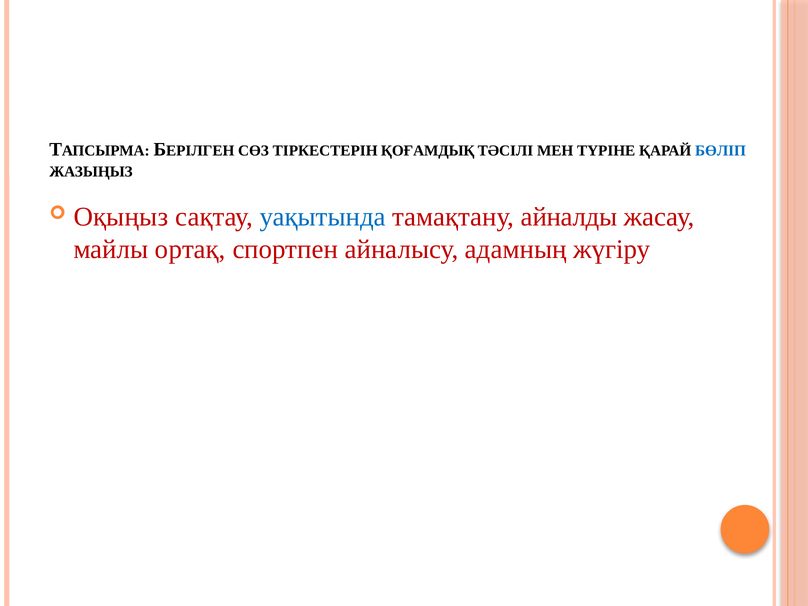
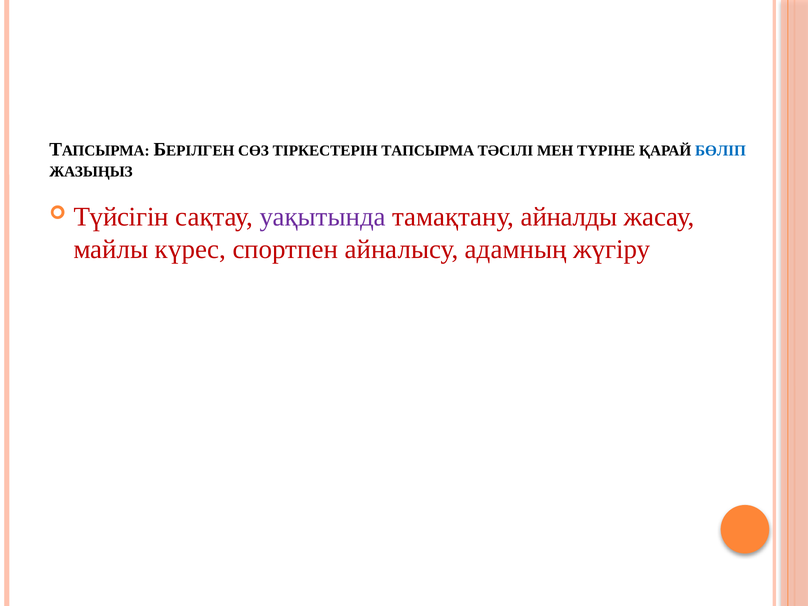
ҚОҒАМДЫҚ: ҚОҒАМДЫҚ -> ТАПСЫРМА
Оқыңыз: Оқыңыз -> Түйсігін
уақытында colour: blue -> purple
ортақ: ортақ -> күрес
